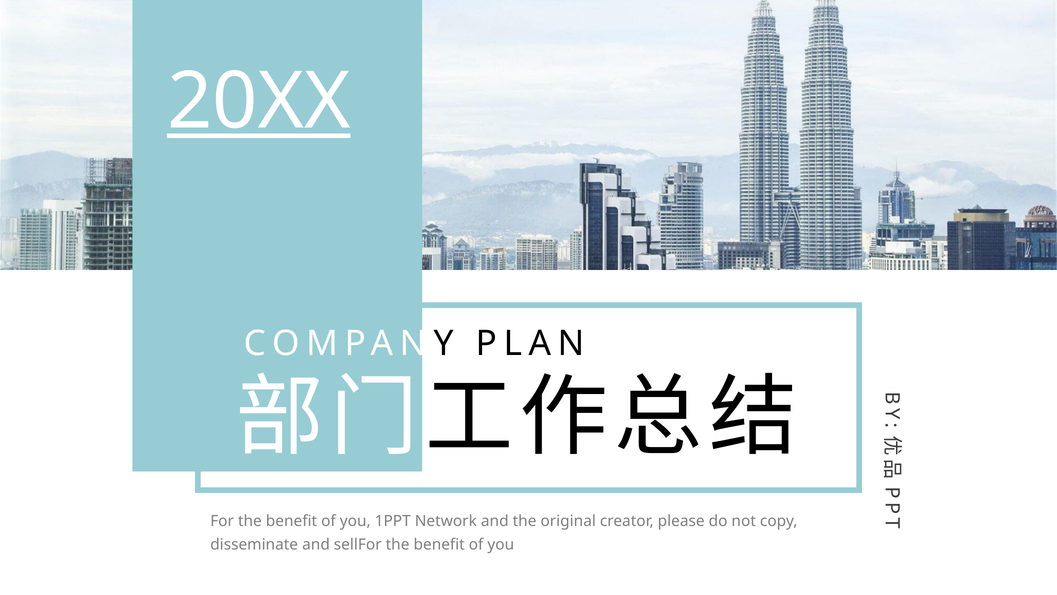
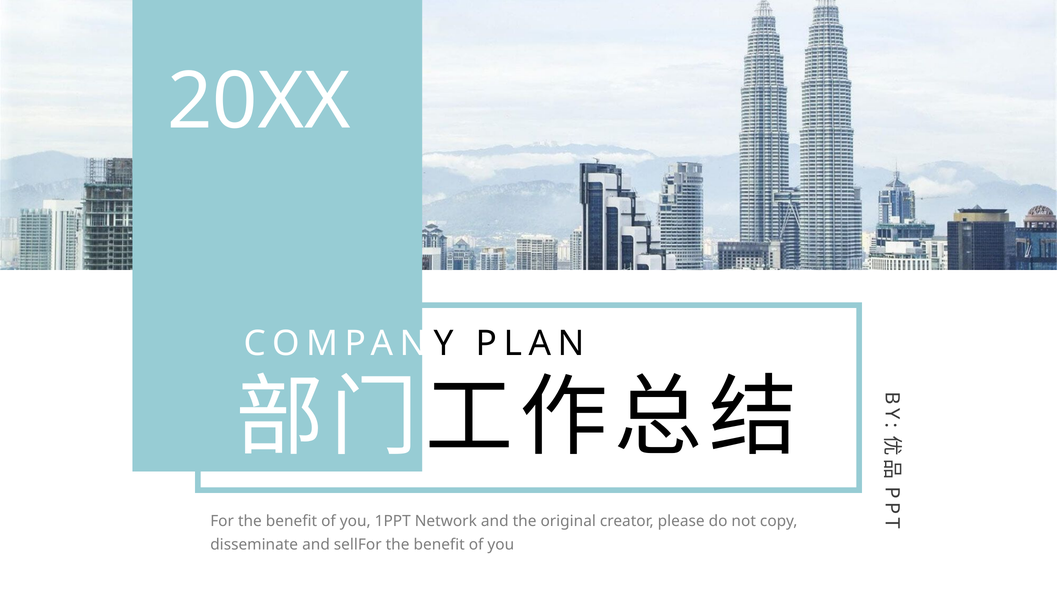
20XX underline: present -> none
